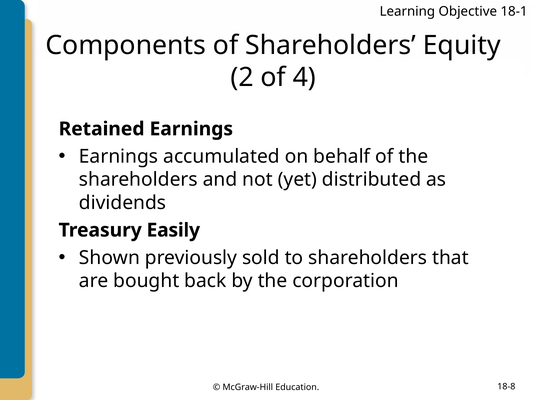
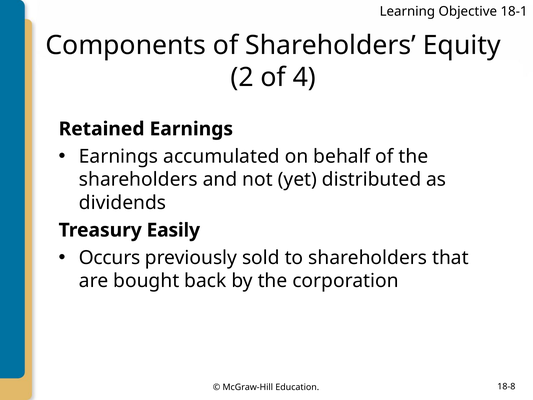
Shown: Shown -> Occurs
